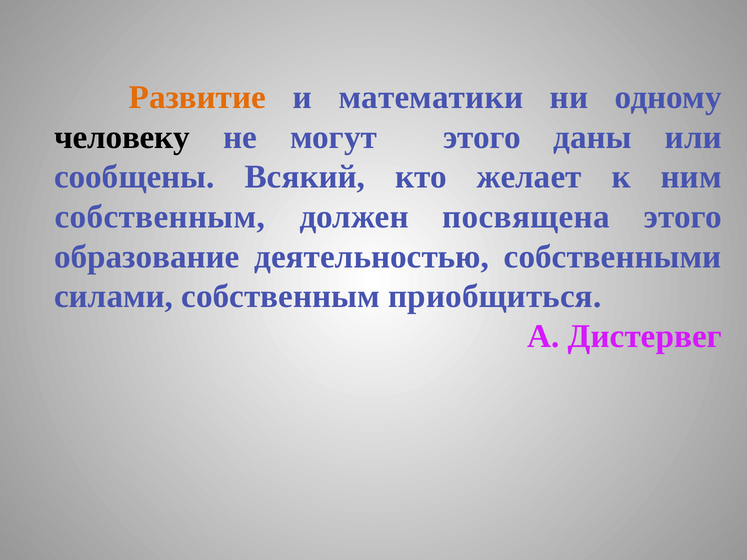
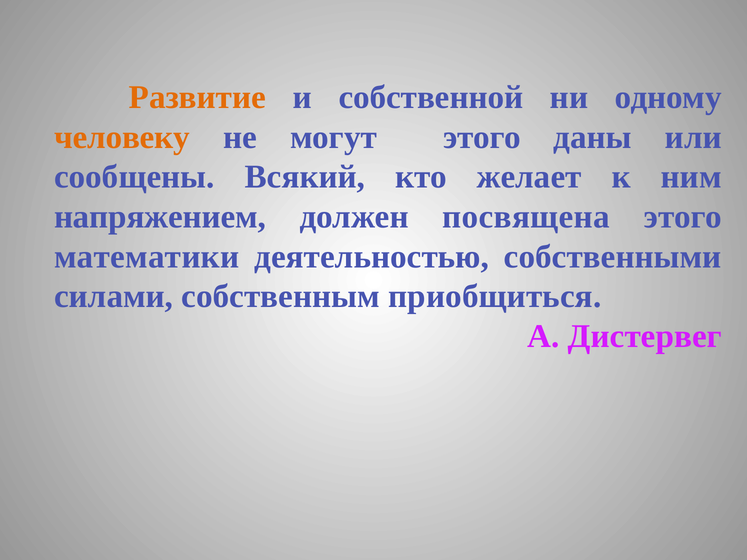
математики: математики -> собственной
человеку colour: black -> orange
собственным at (160, 217): собственным -> напряжением
образование: образование -> математики
